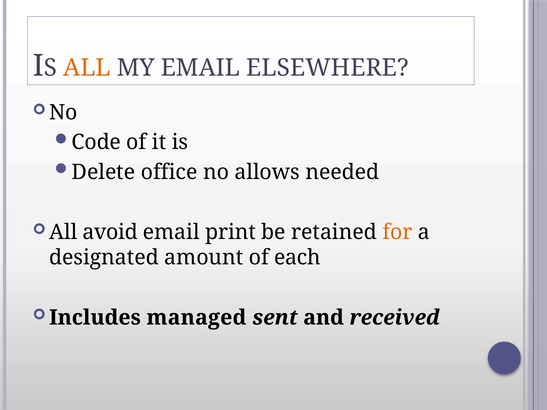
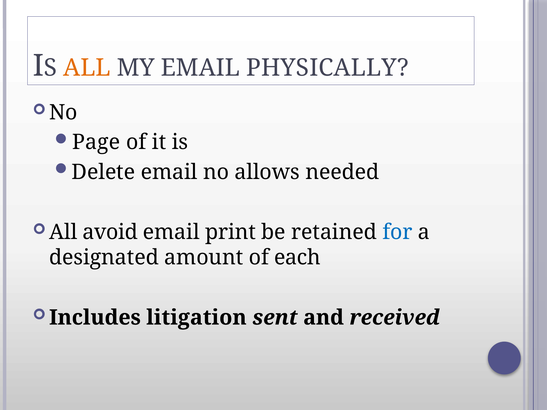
ELSEWHERE: ELSEWHERE -> PHYSICALLY
Code: Code -> Page
Delete office: office -> email
for colour: orange -> blue
managed: managed -> litigation
